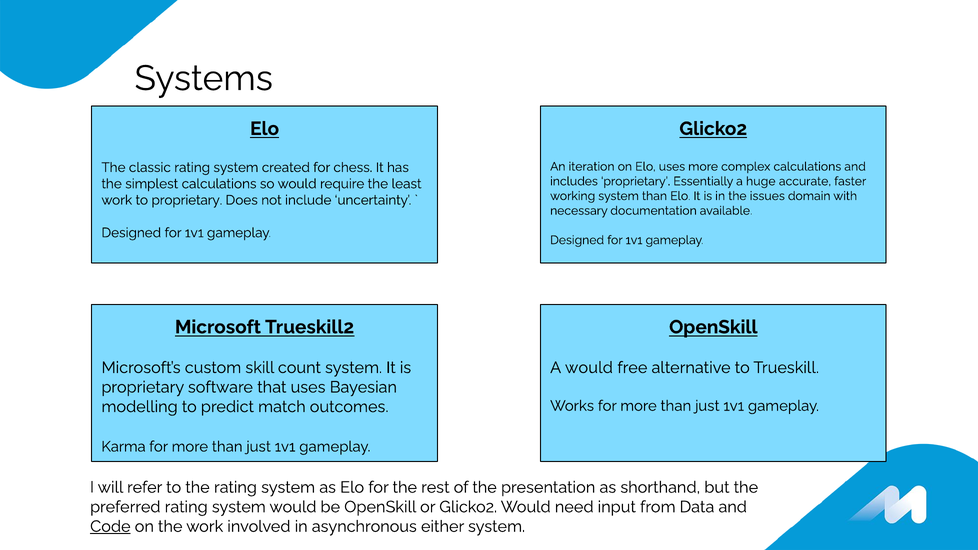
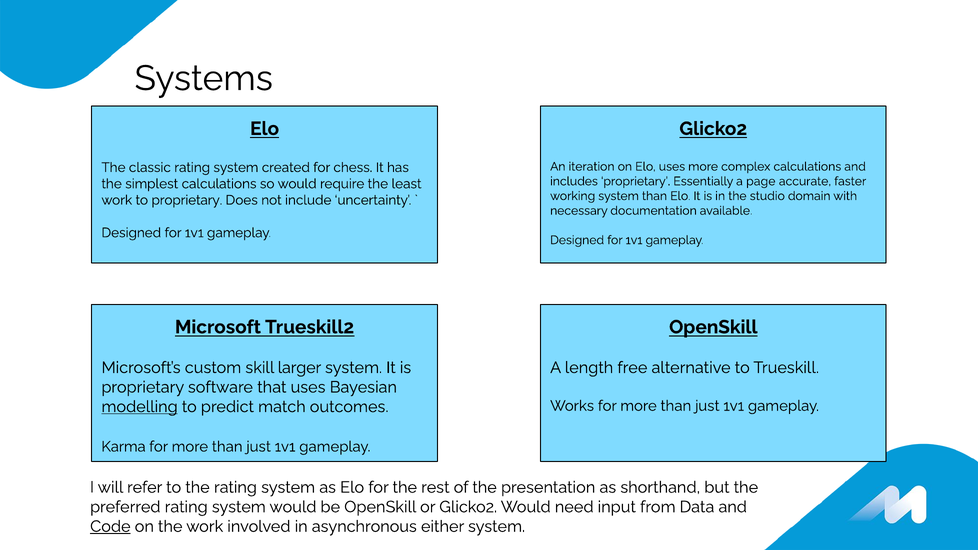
huge: huge -> page
issues: issues -> studio
count: count -> larger
A would: would -> length
modelling underline: none -> present
